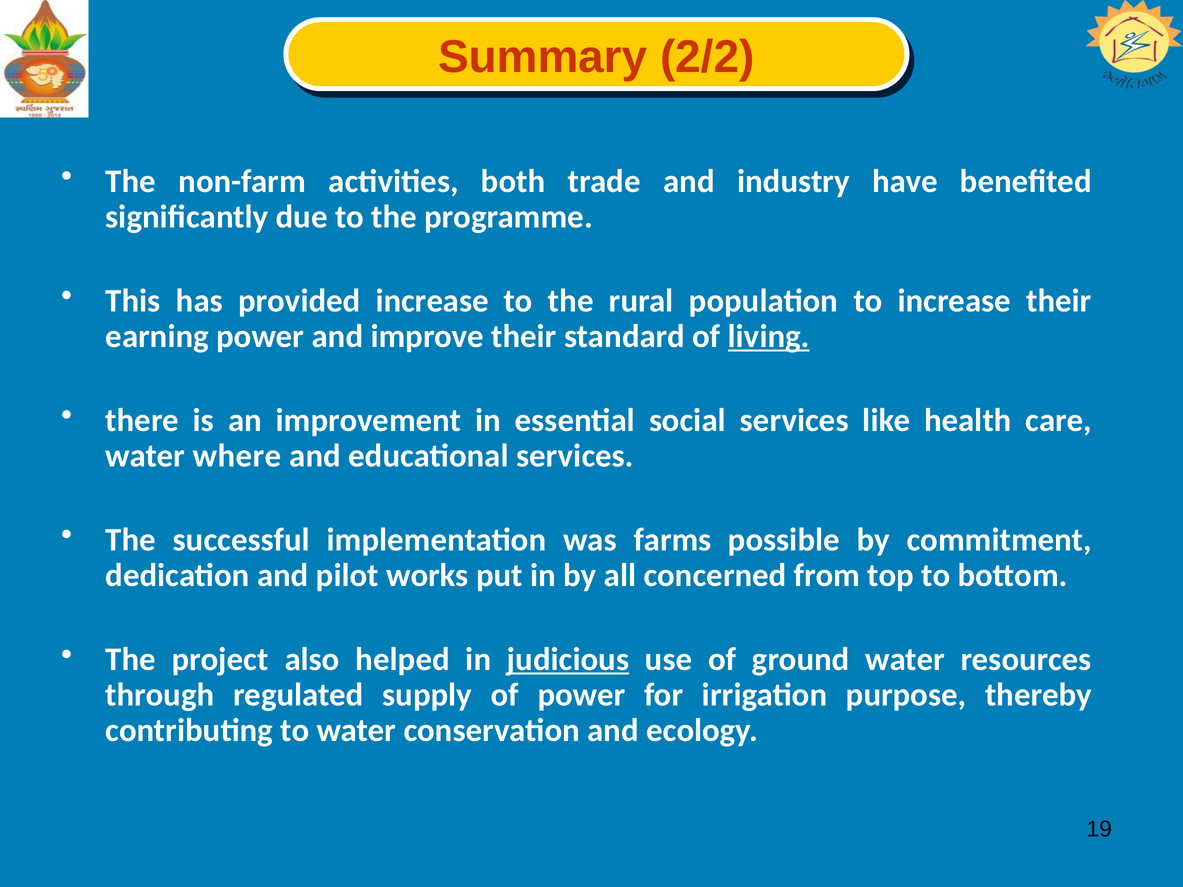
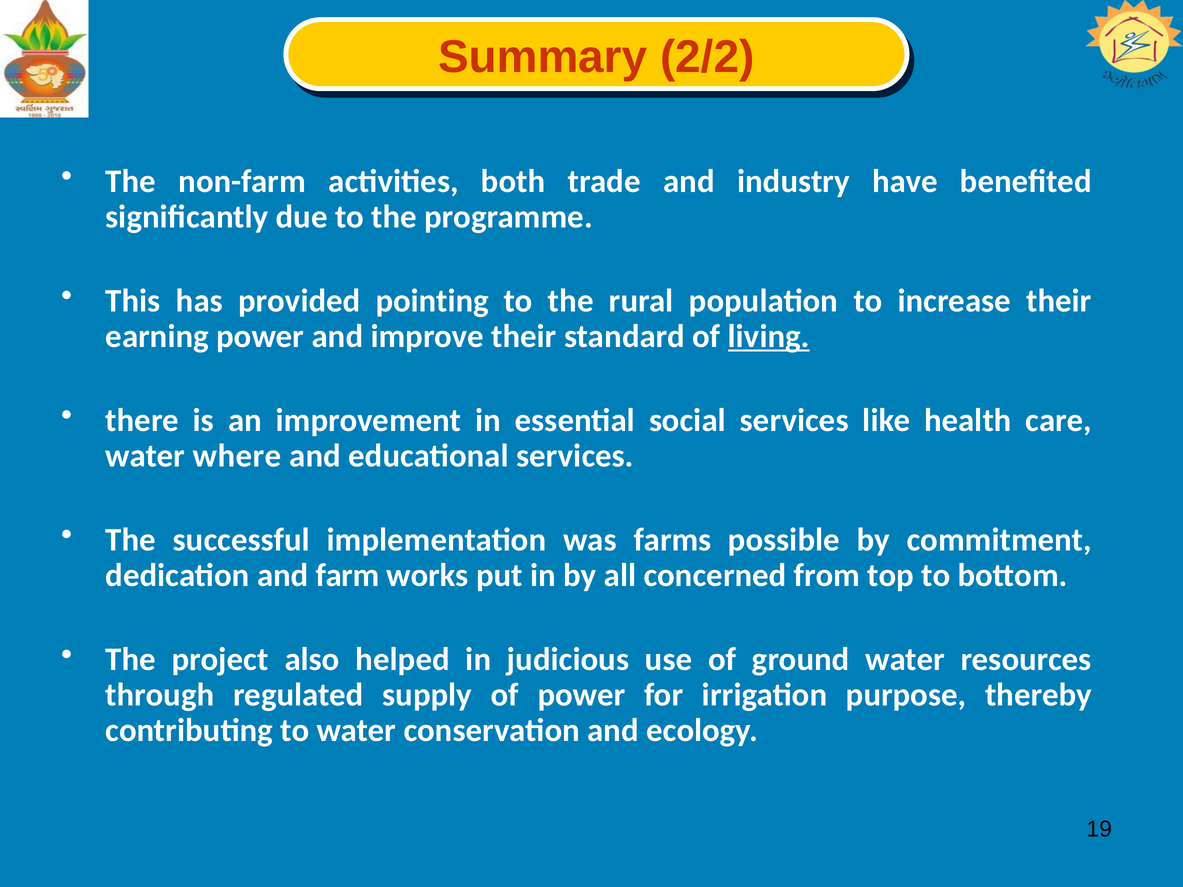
provided increase: increase -> pointing
pilot: pilot -> farm
judicious underline: present -> none
